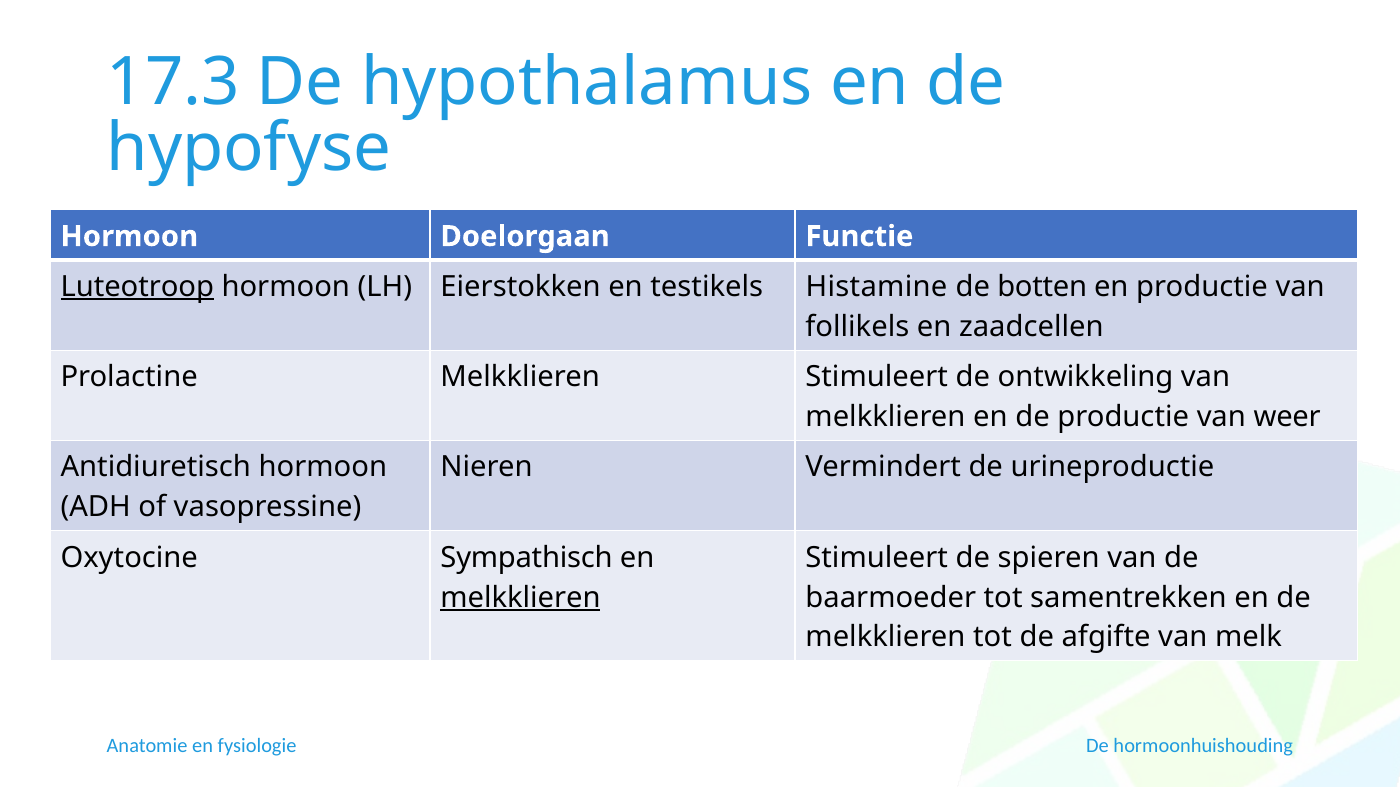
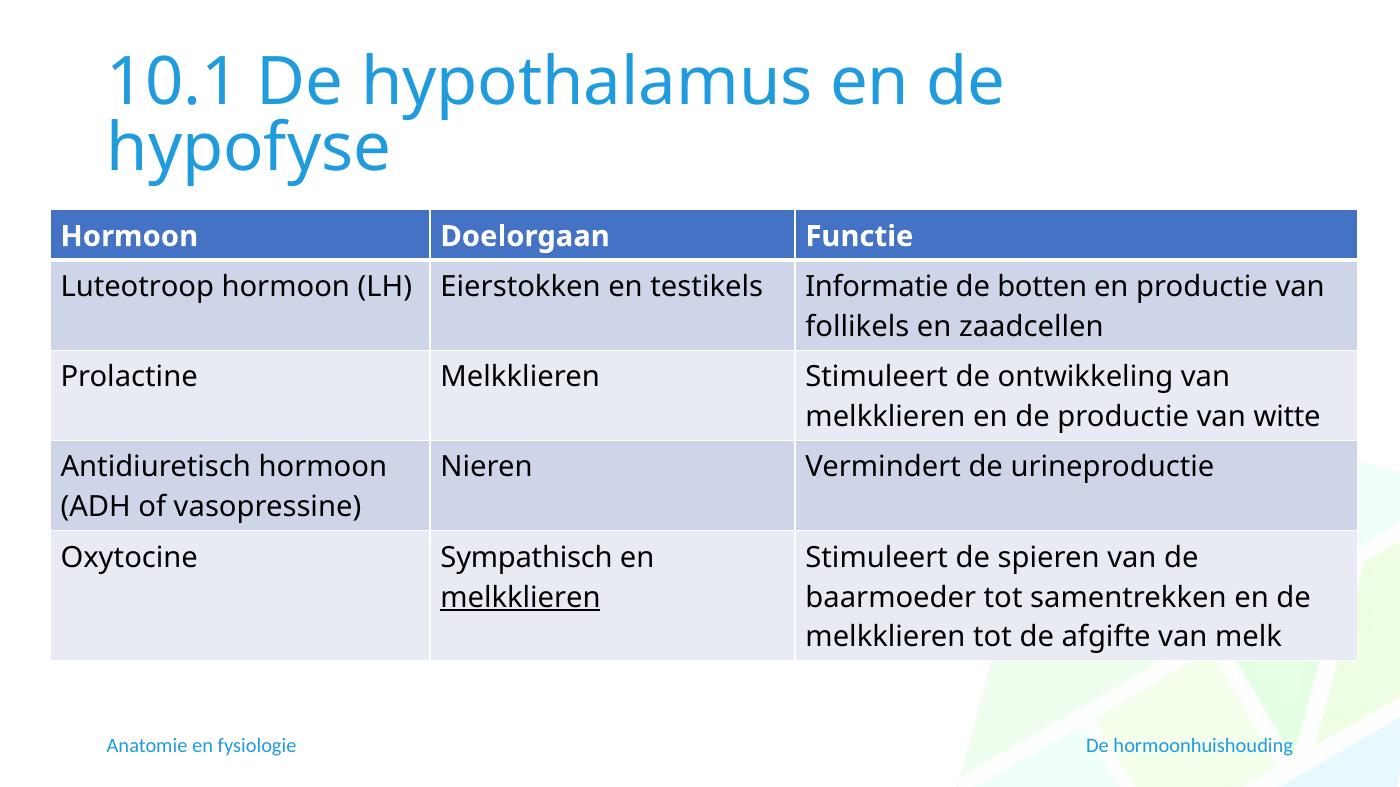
17.3: 17.3 -> 10.1
Luteotroop underline: present -> none
Histamine: Histamine -> Informatie
weer: weer -> witte
